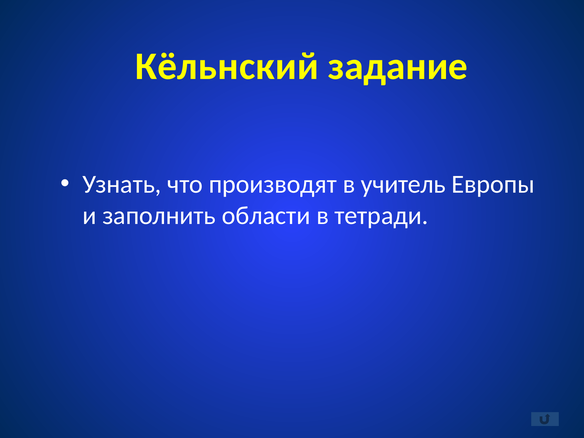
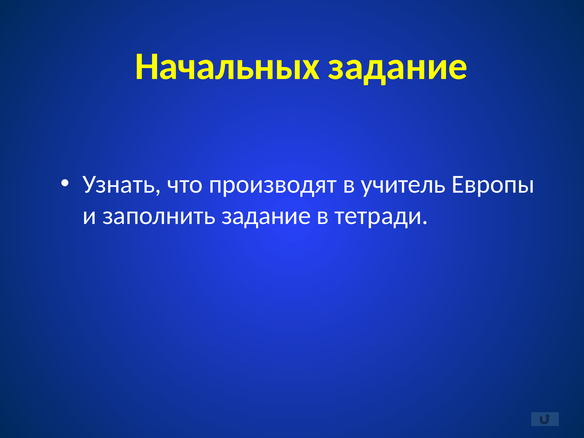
Кёльнский: Кёльнский -> Начальных
заполнить области: области -> задание
